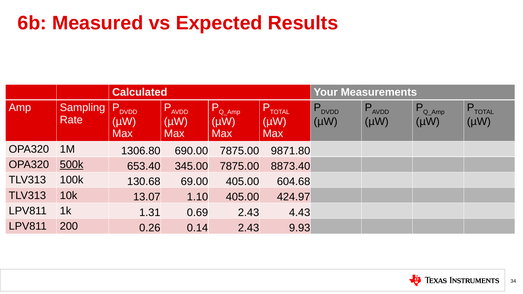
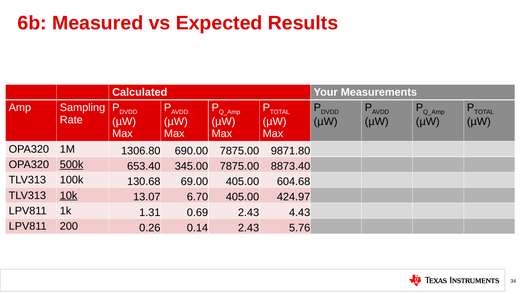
10k underline: none -> present
1.10: 1.10 -> 6.70
9.93: 9.93 -> 5.76
